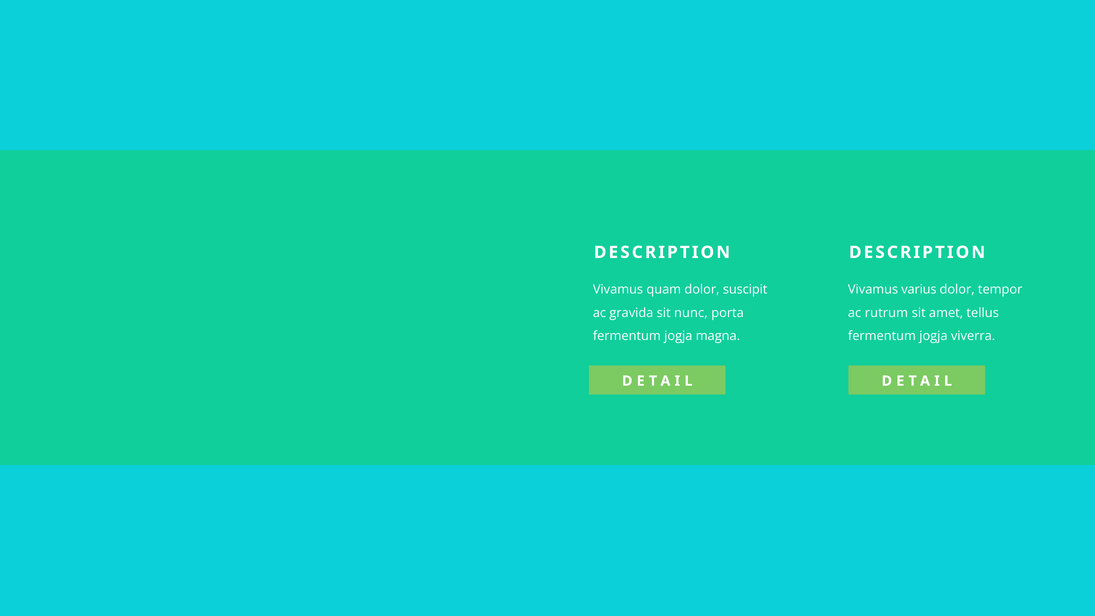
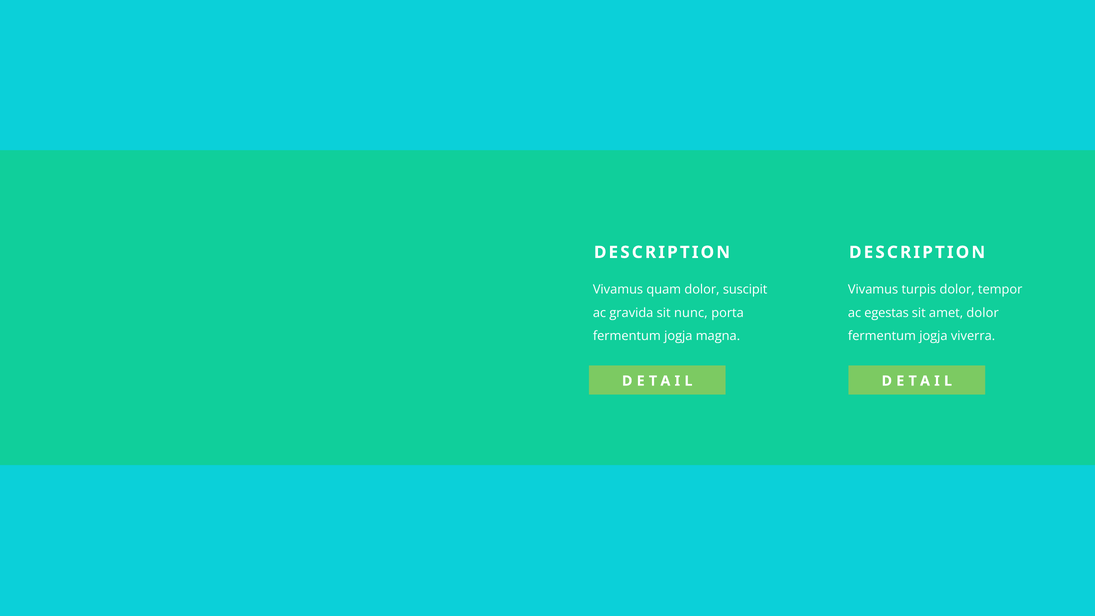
varius: varius -> turpis
rutrum: rutrum -> egestas
amet tellus: tellus -> dolor
